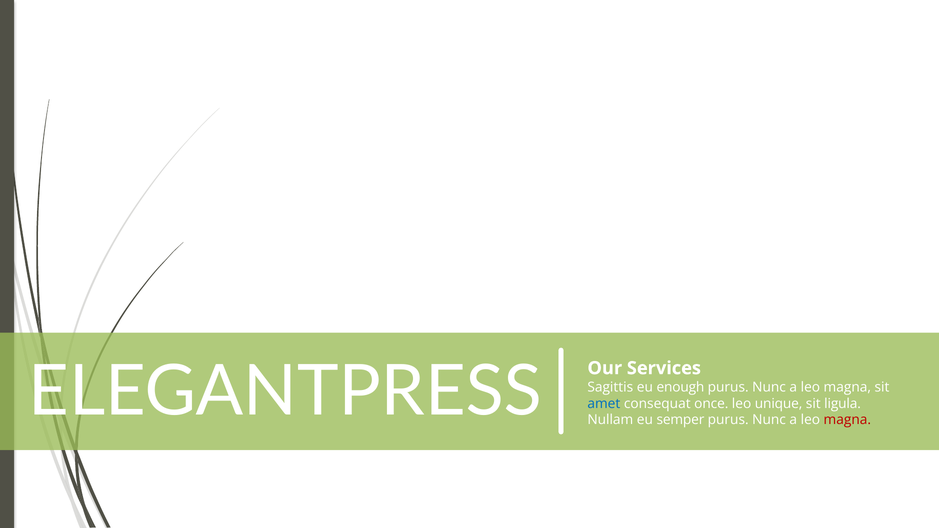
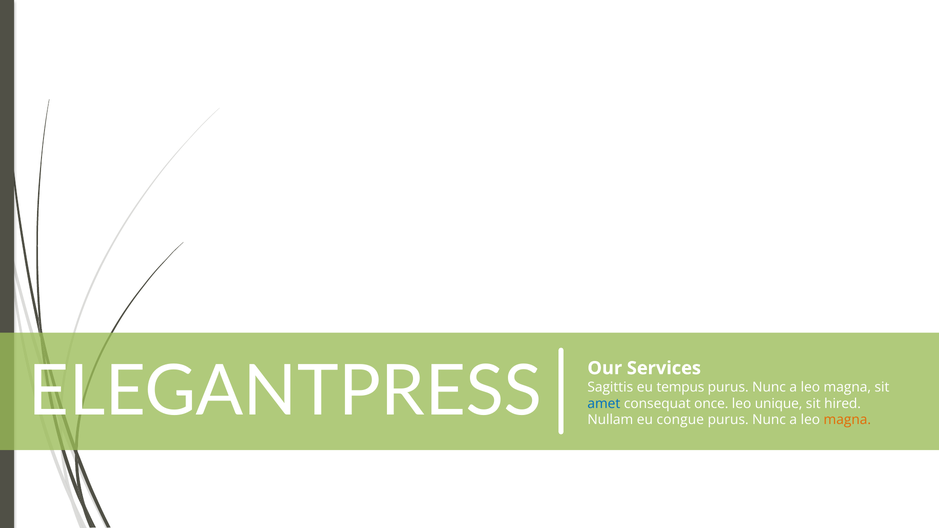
enough: enough -> tempus
ligula: ligula -> hired
semper: semper -> congue
magna at (847, 420) colour: red -> orange
